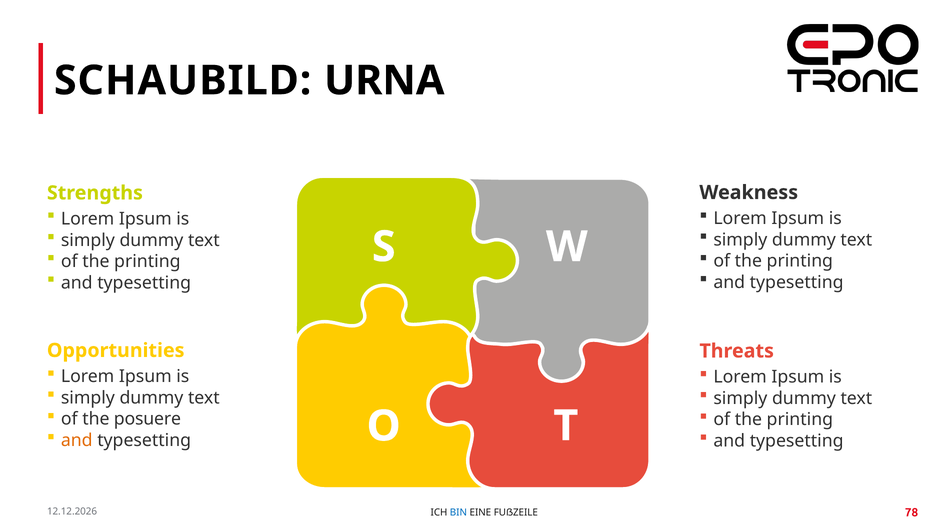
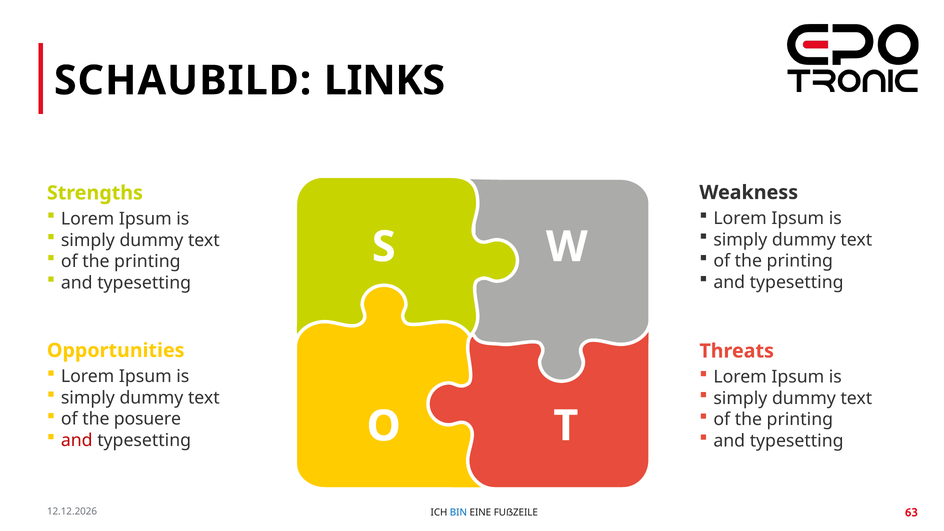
URNA: URNA -> LINKS
and at (77, 440) colour: orange -> red
78: 78 -> 63
